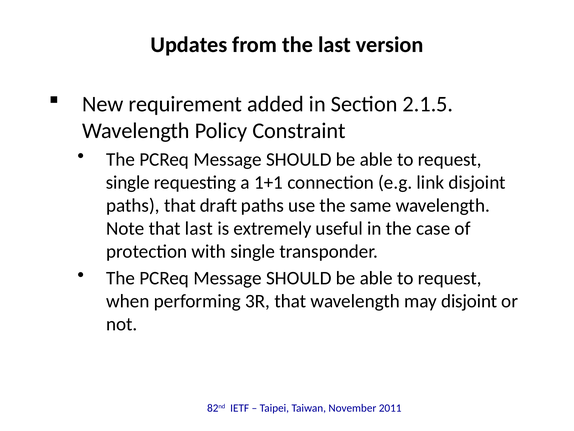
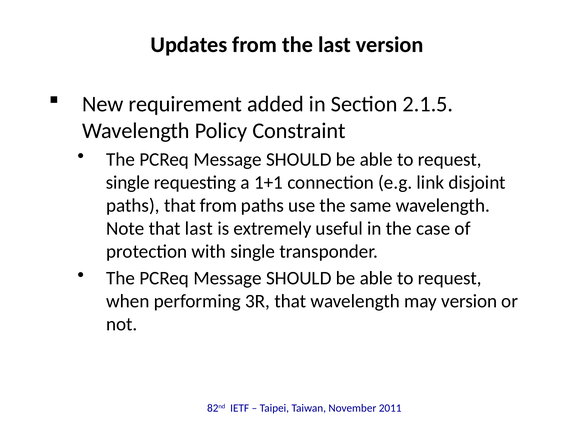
that draft: draft -> from
may disjoint: disjoint -> version
